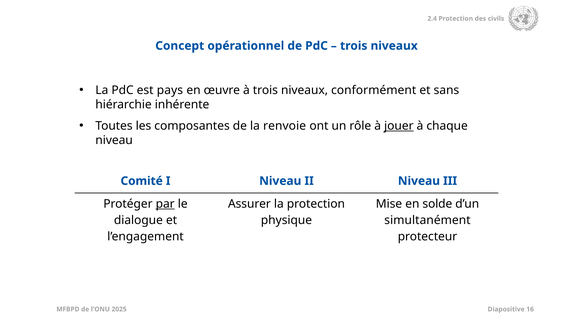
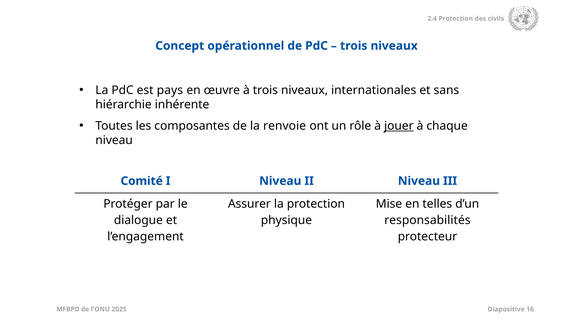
conformément: conformément -> internationales
par underline: present -> none
solde: solde -> telles
simultanément: simultanément -> responsabilités
